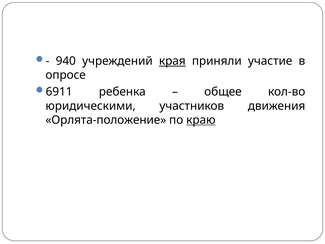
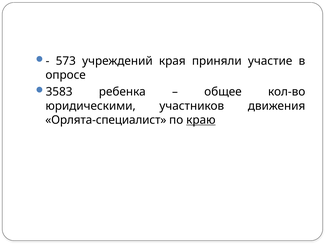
940: 940 -> 573
края underline: present -> none
6911: 6911 -> 3583
Орлята-положение: Орлята-положение -> Орлята-специалист
